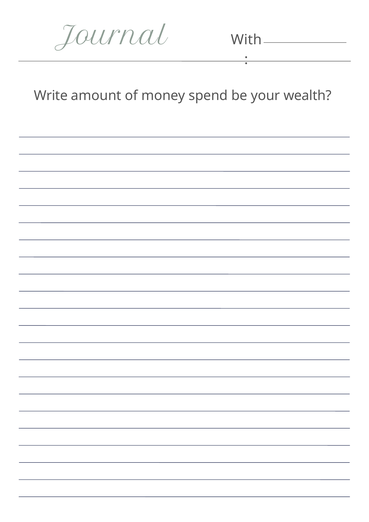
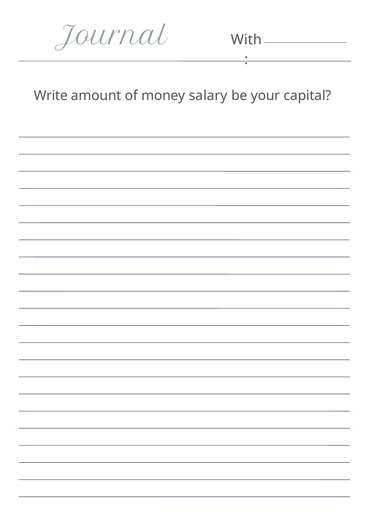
spend: spend -> salary
wealth: wealth -> capital
